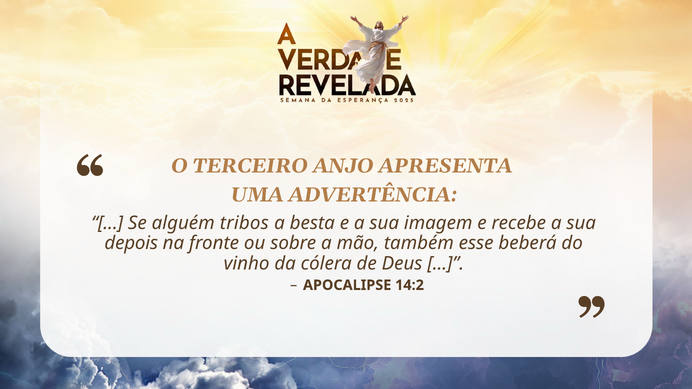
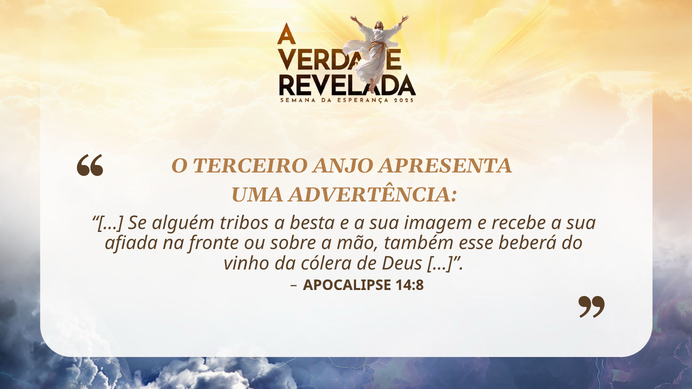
depois: depois -> afiada
14:2: 14:2 -> 14:8
